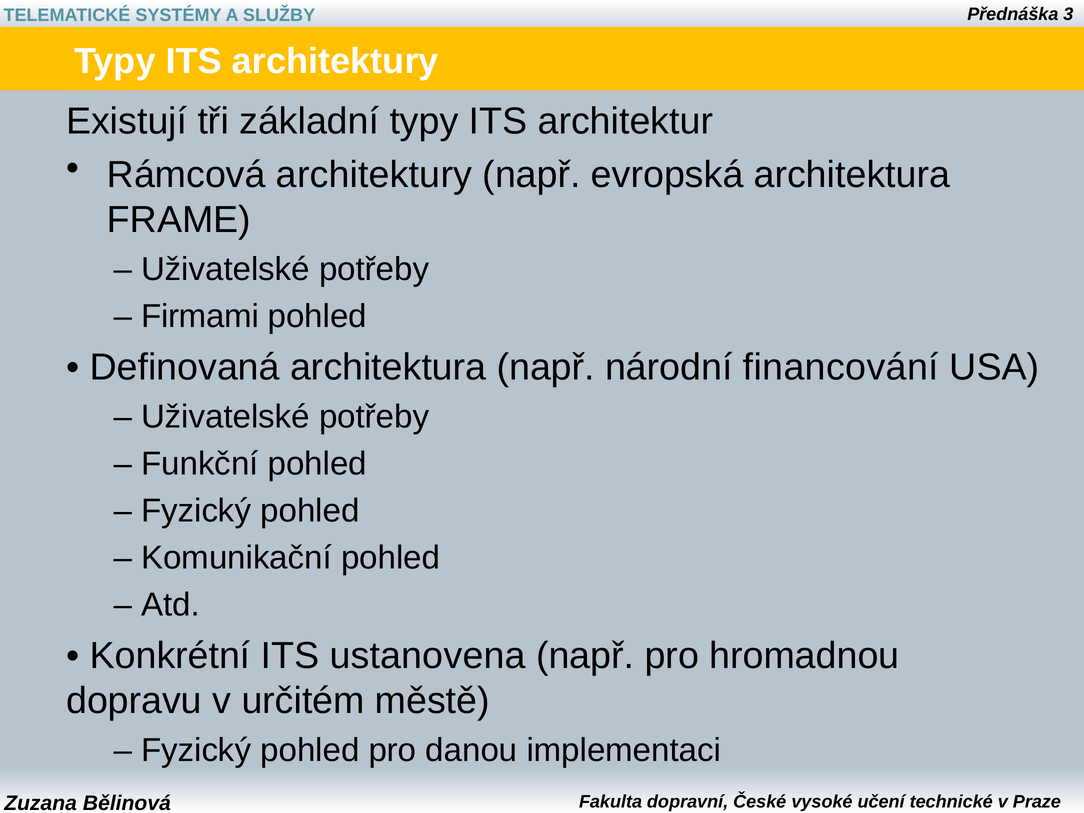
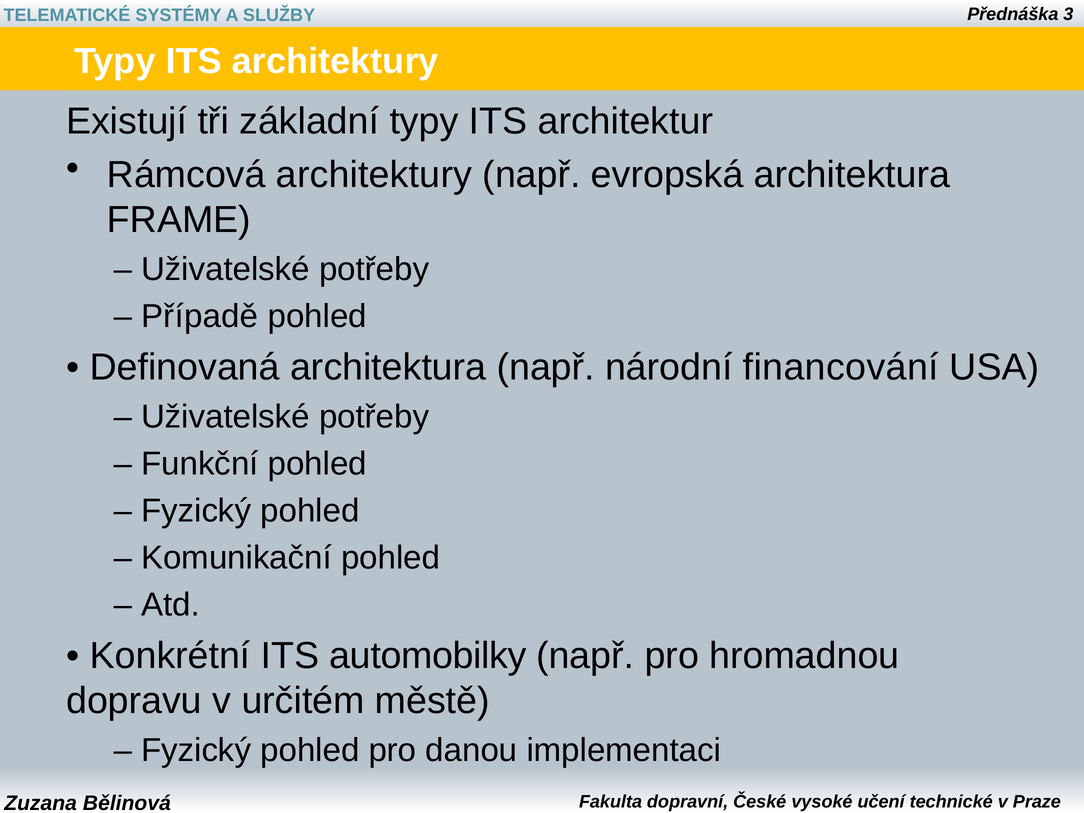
Firmami: Firmami -> Případě
ustanovena: ustanovena -> automobilky
